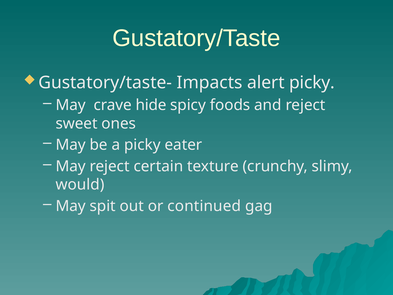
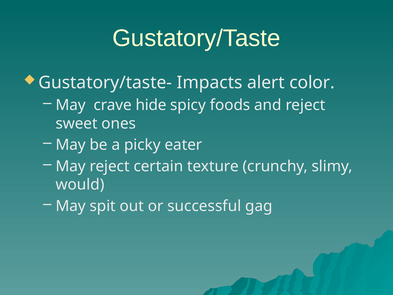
alert picky: picky -> color
continued: continued -> successful
